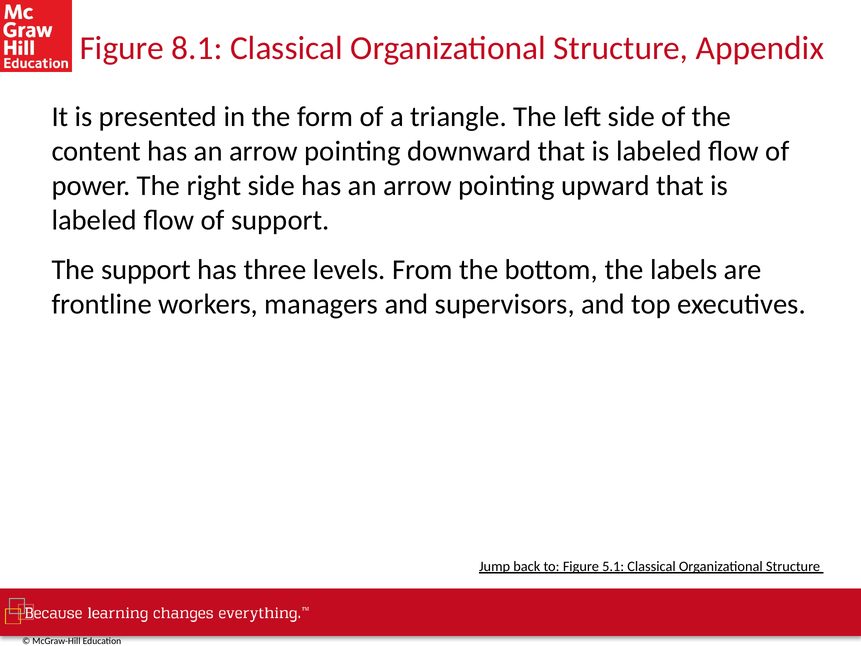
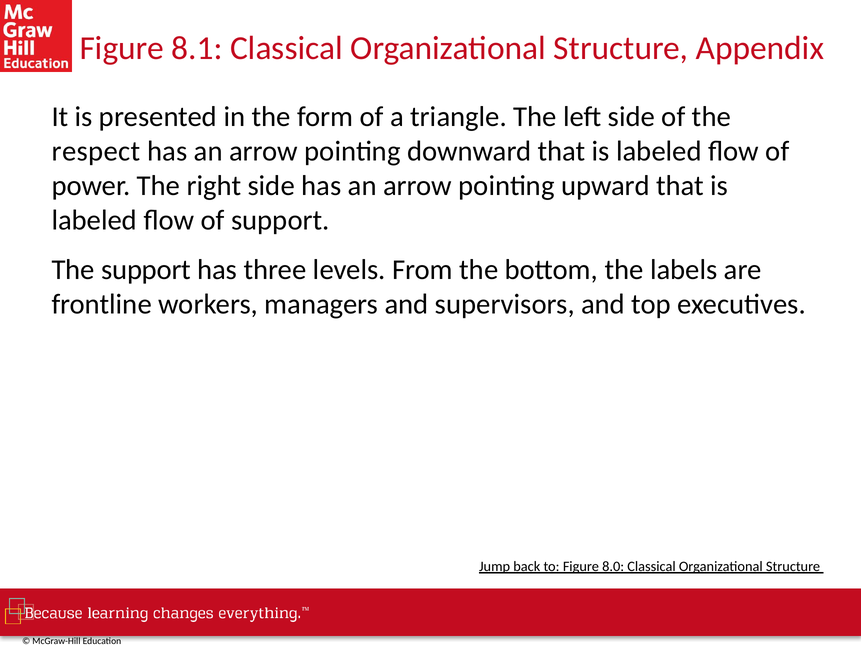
content: content -> respect
5.1: 5.1 -> 8.0
